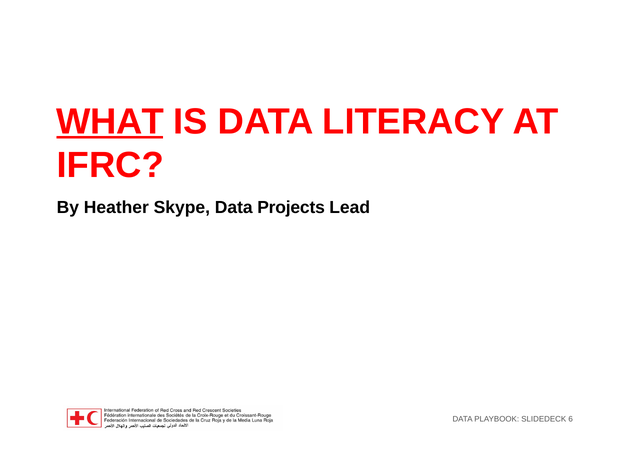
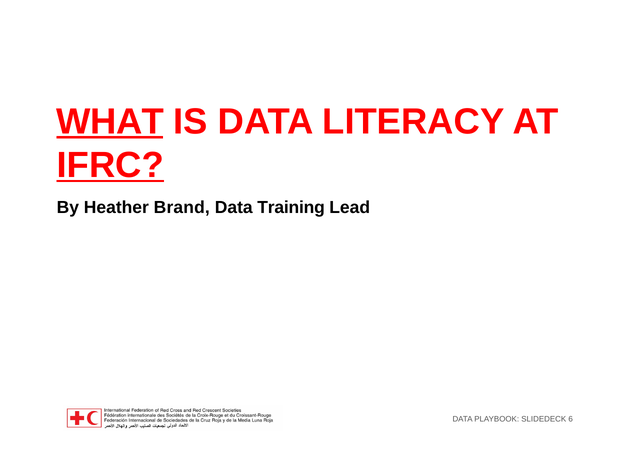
IFRC underline: none -> present
Skype: Skype -> Brand
Projects: Projects -> Training
